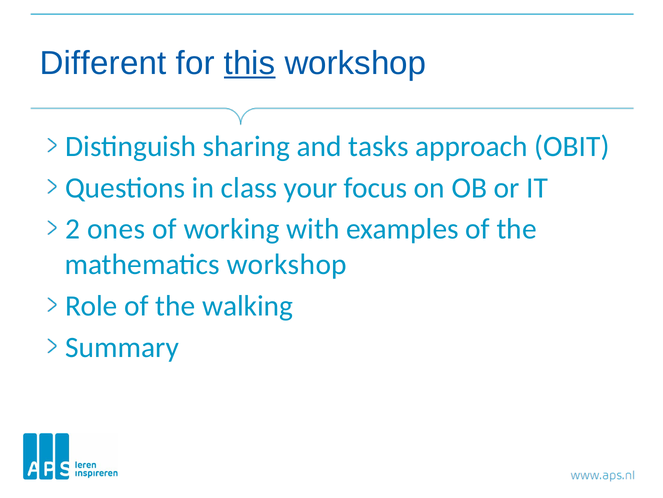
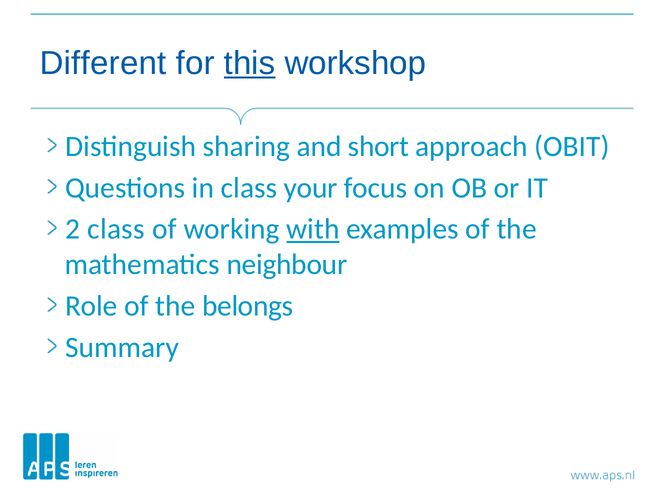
tasks: tasks -> short
2 ones: ones -> class
with underline: none -> present
mathematics workshop: workshop -> neighbour
walking: walking -> belongs
